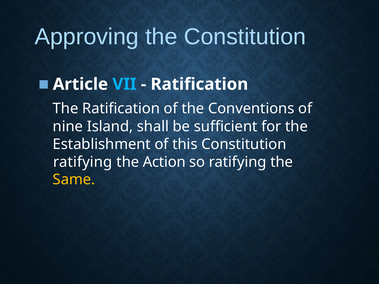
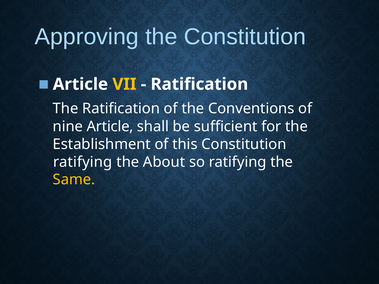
VII colour: light blue -> yellow
nine Island: Island -> Article
Action: Action -> About
